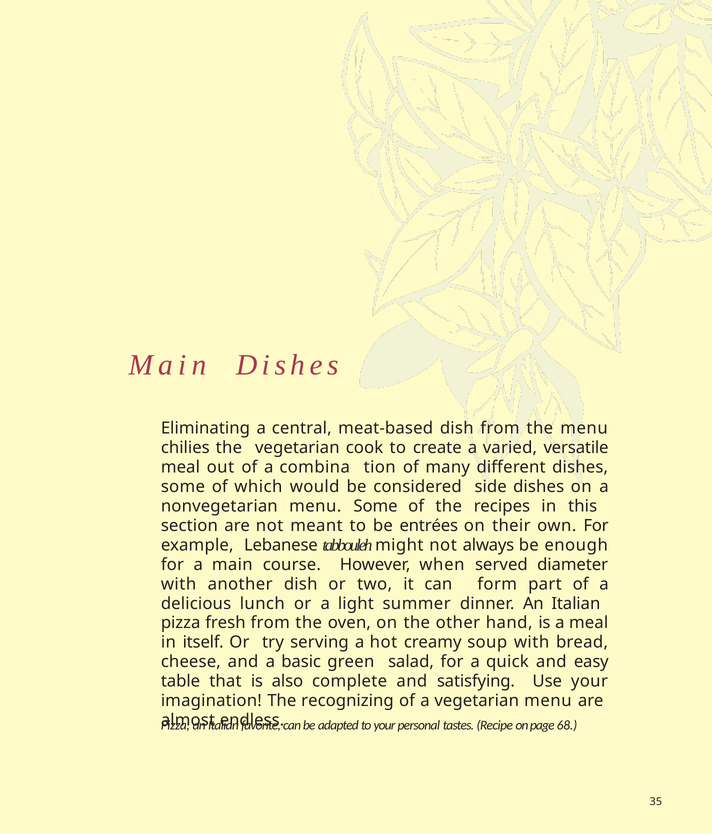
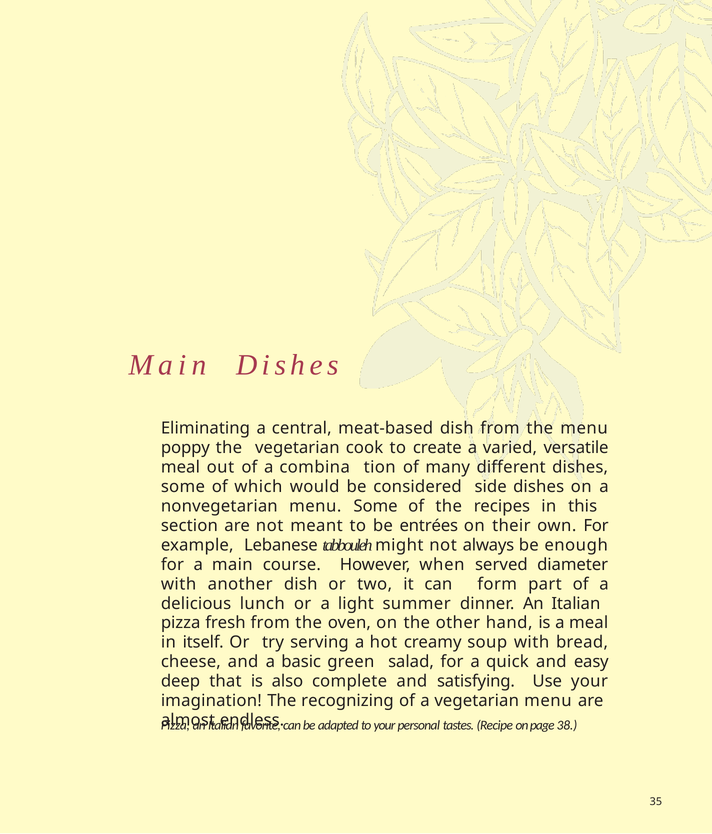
chilies: chilies -> poppy
table: table -> deep
68: 68 -> 38
